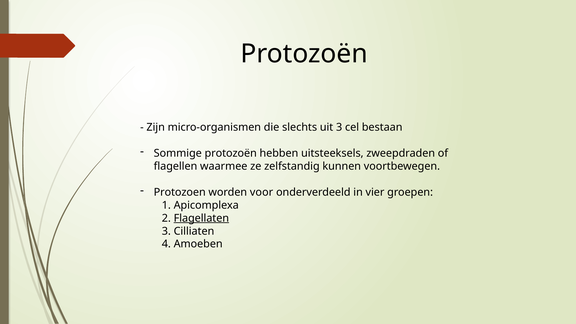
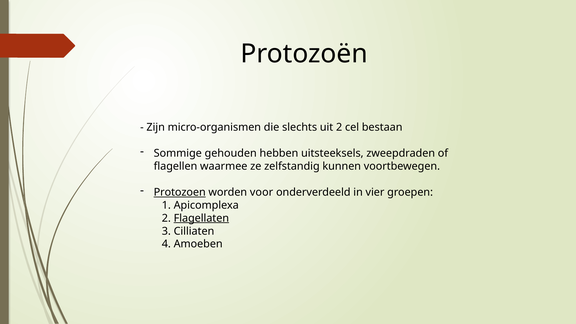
uit 3: 3 -> 2
Sommige protozoën: protozoën -> gehouden
Protozoen underline: none -> present
